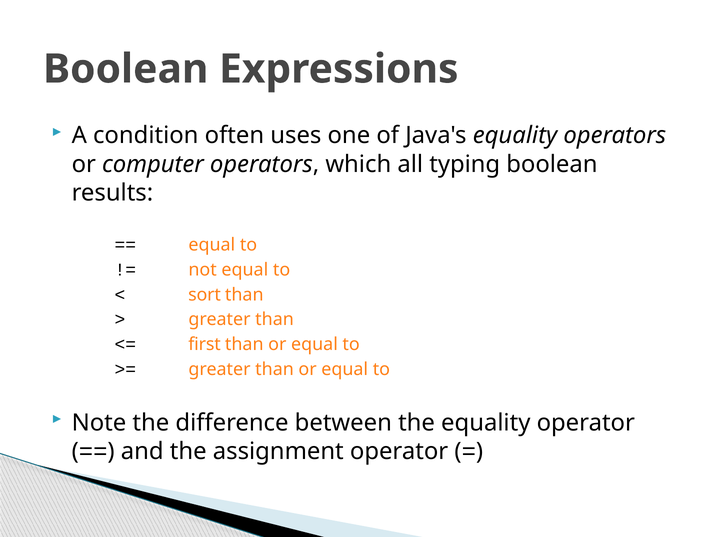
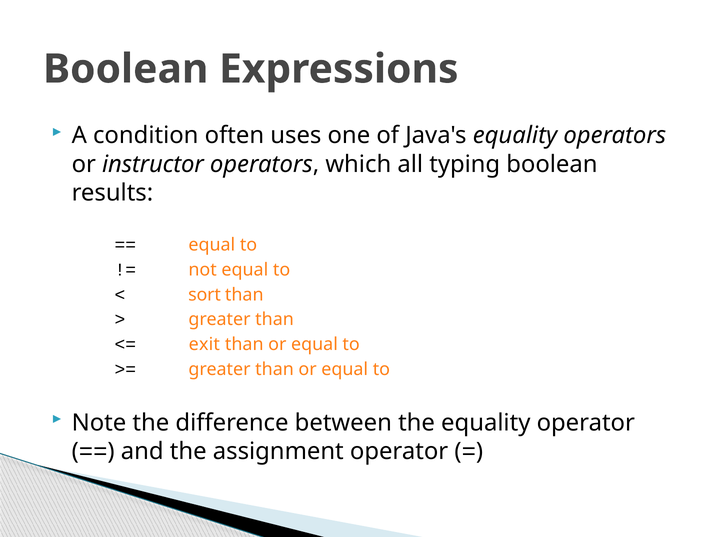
computer: computer -> instructor
first: first -> exit
